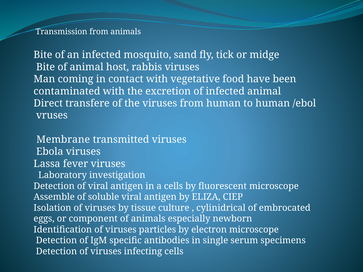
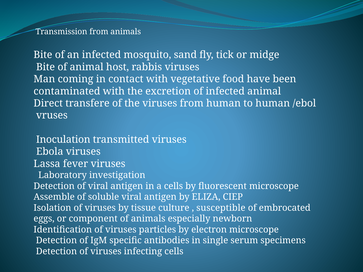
Membrane: Membrane -> Inoculation
cylinidrical: cylinidrical -> susceptible
